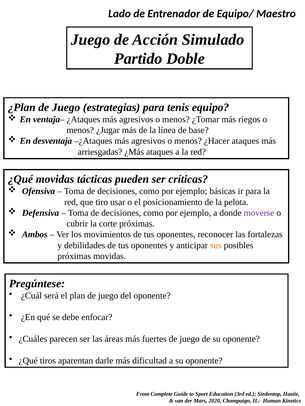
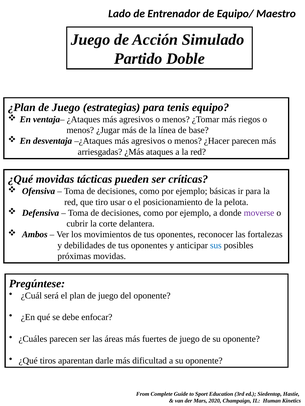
¿Hacer ataques: ataques -> parecen
corte próximas: próximas -> delantera
sus colour: orange -> blue
